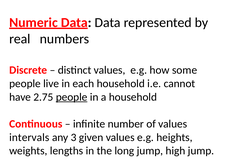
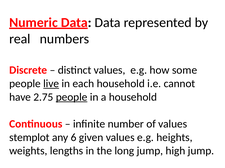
live underline: none -> present
intervals: intervals -> stemplot
3: 3 -> 6
